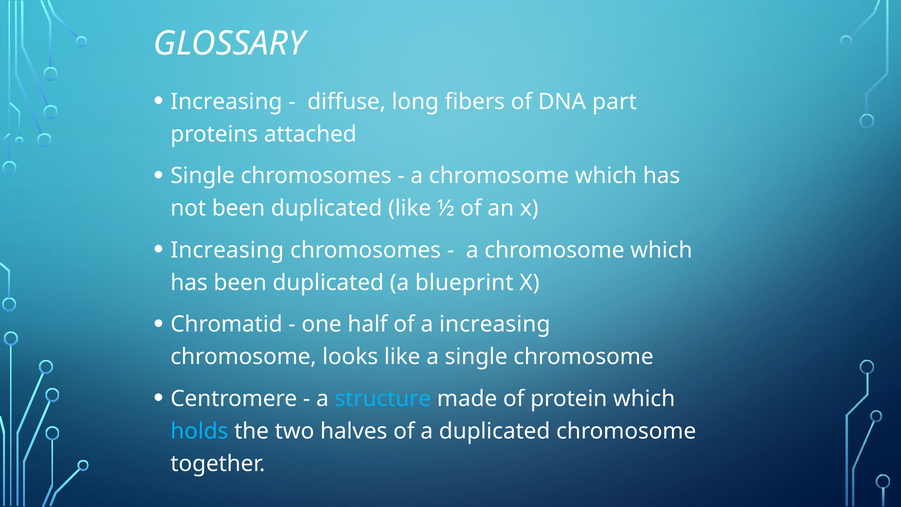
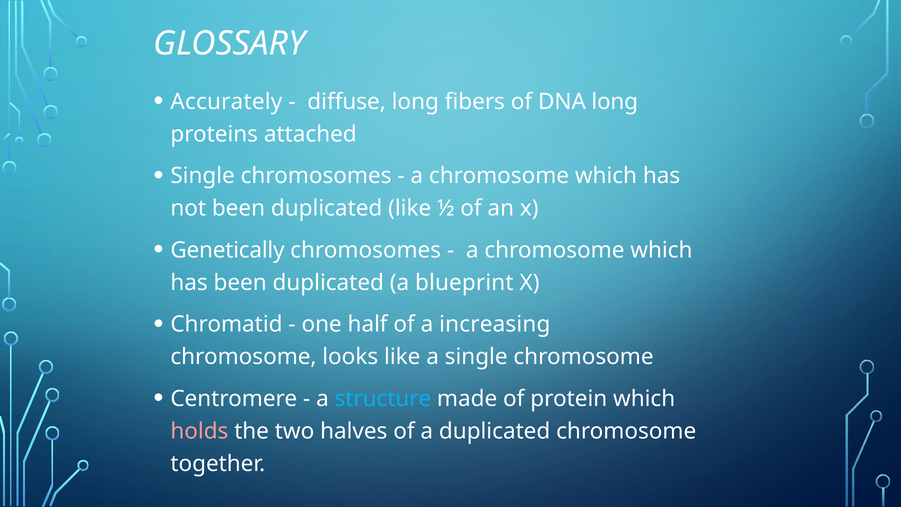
Increasing at (226, 102): Increasing -> Accurately
DNA part: part -> long
Increasing at (227, 250): Increasing -> Genetically
holds colour: light blue -> pink
